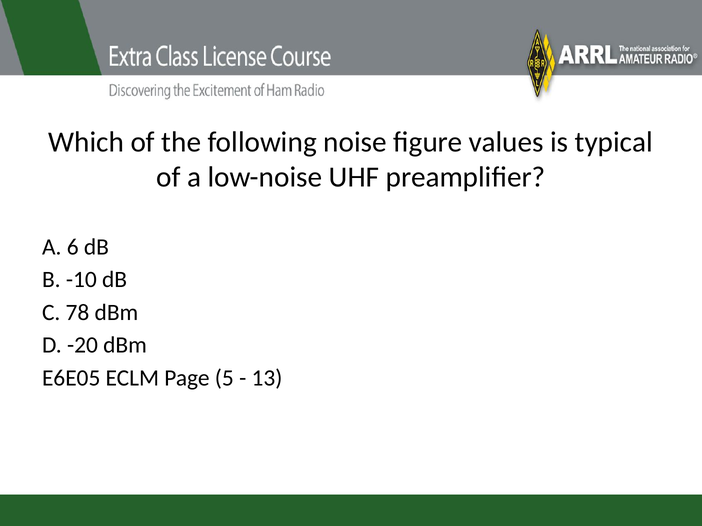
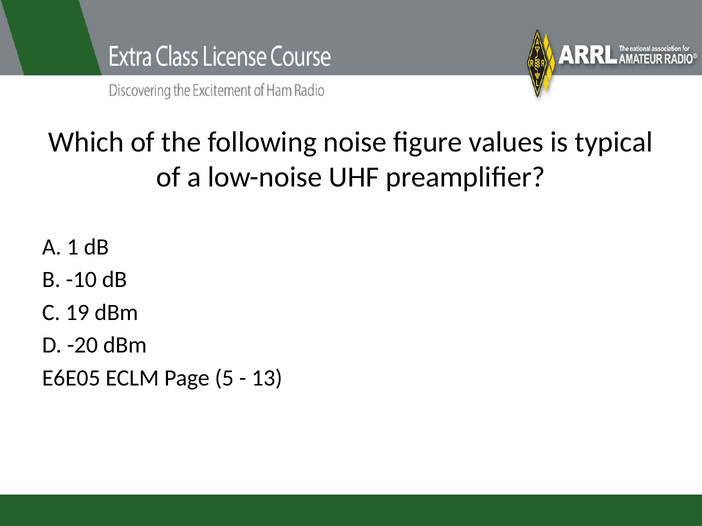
6: 6 -> 1
78: 78 -> 19
